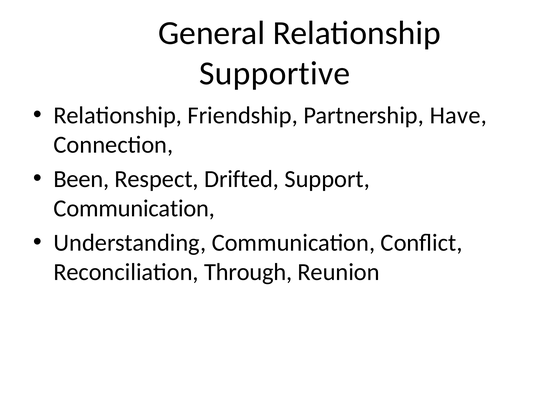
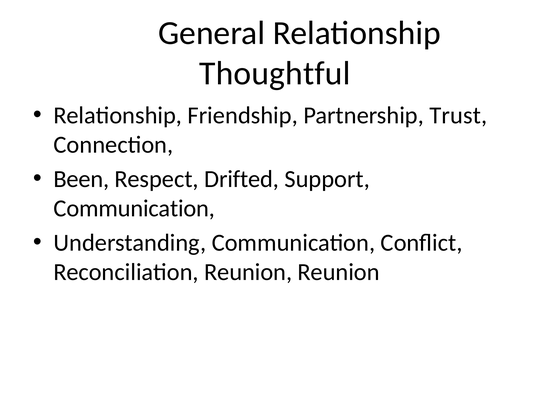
Supportive: Supportive -> Thoughtful
Have: Have -> Trust
Reconciliation Through: Through -> Reunion
